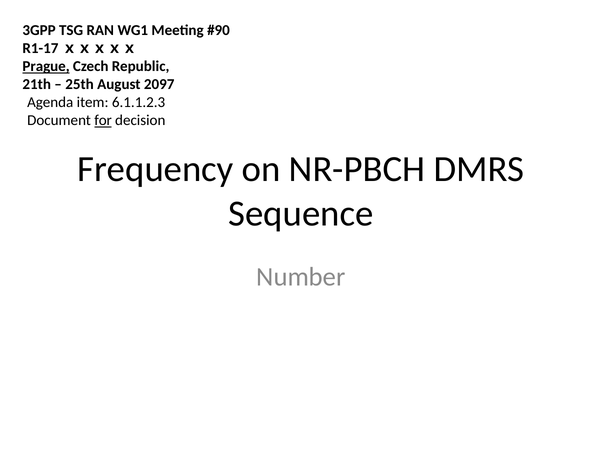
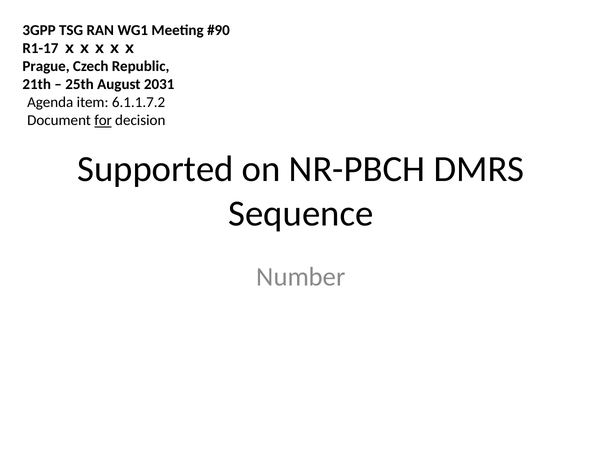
Prague underline: present -> none
2097: 2097 -> 2031
6.1.1.2.3: 6.1.1.2.3 -> 6.1.1.7.2
Frequency: Frequency -> Supported
